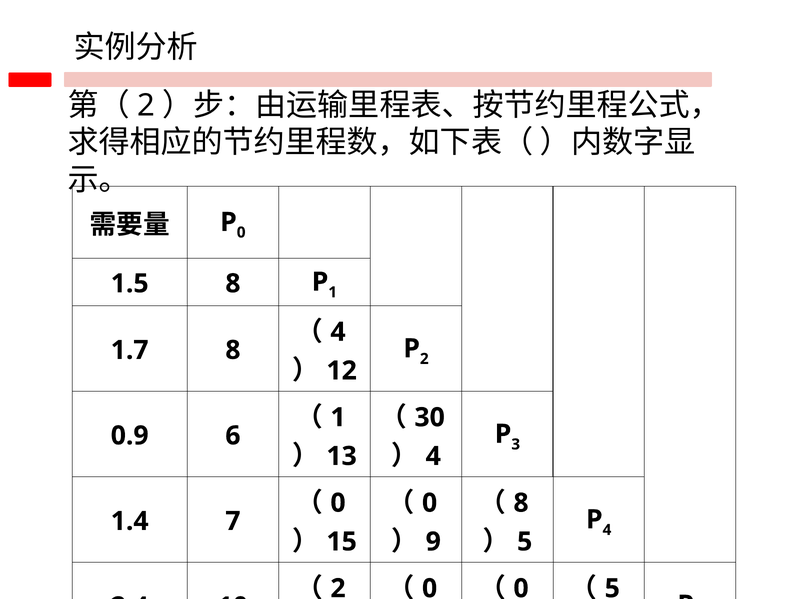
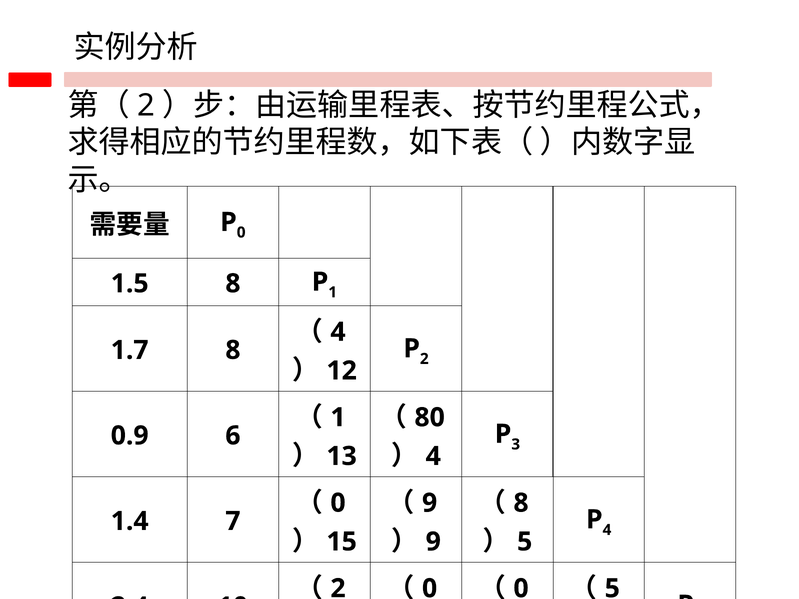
30: 30 -> 80
0 at (430, 503): 0 -> 9
